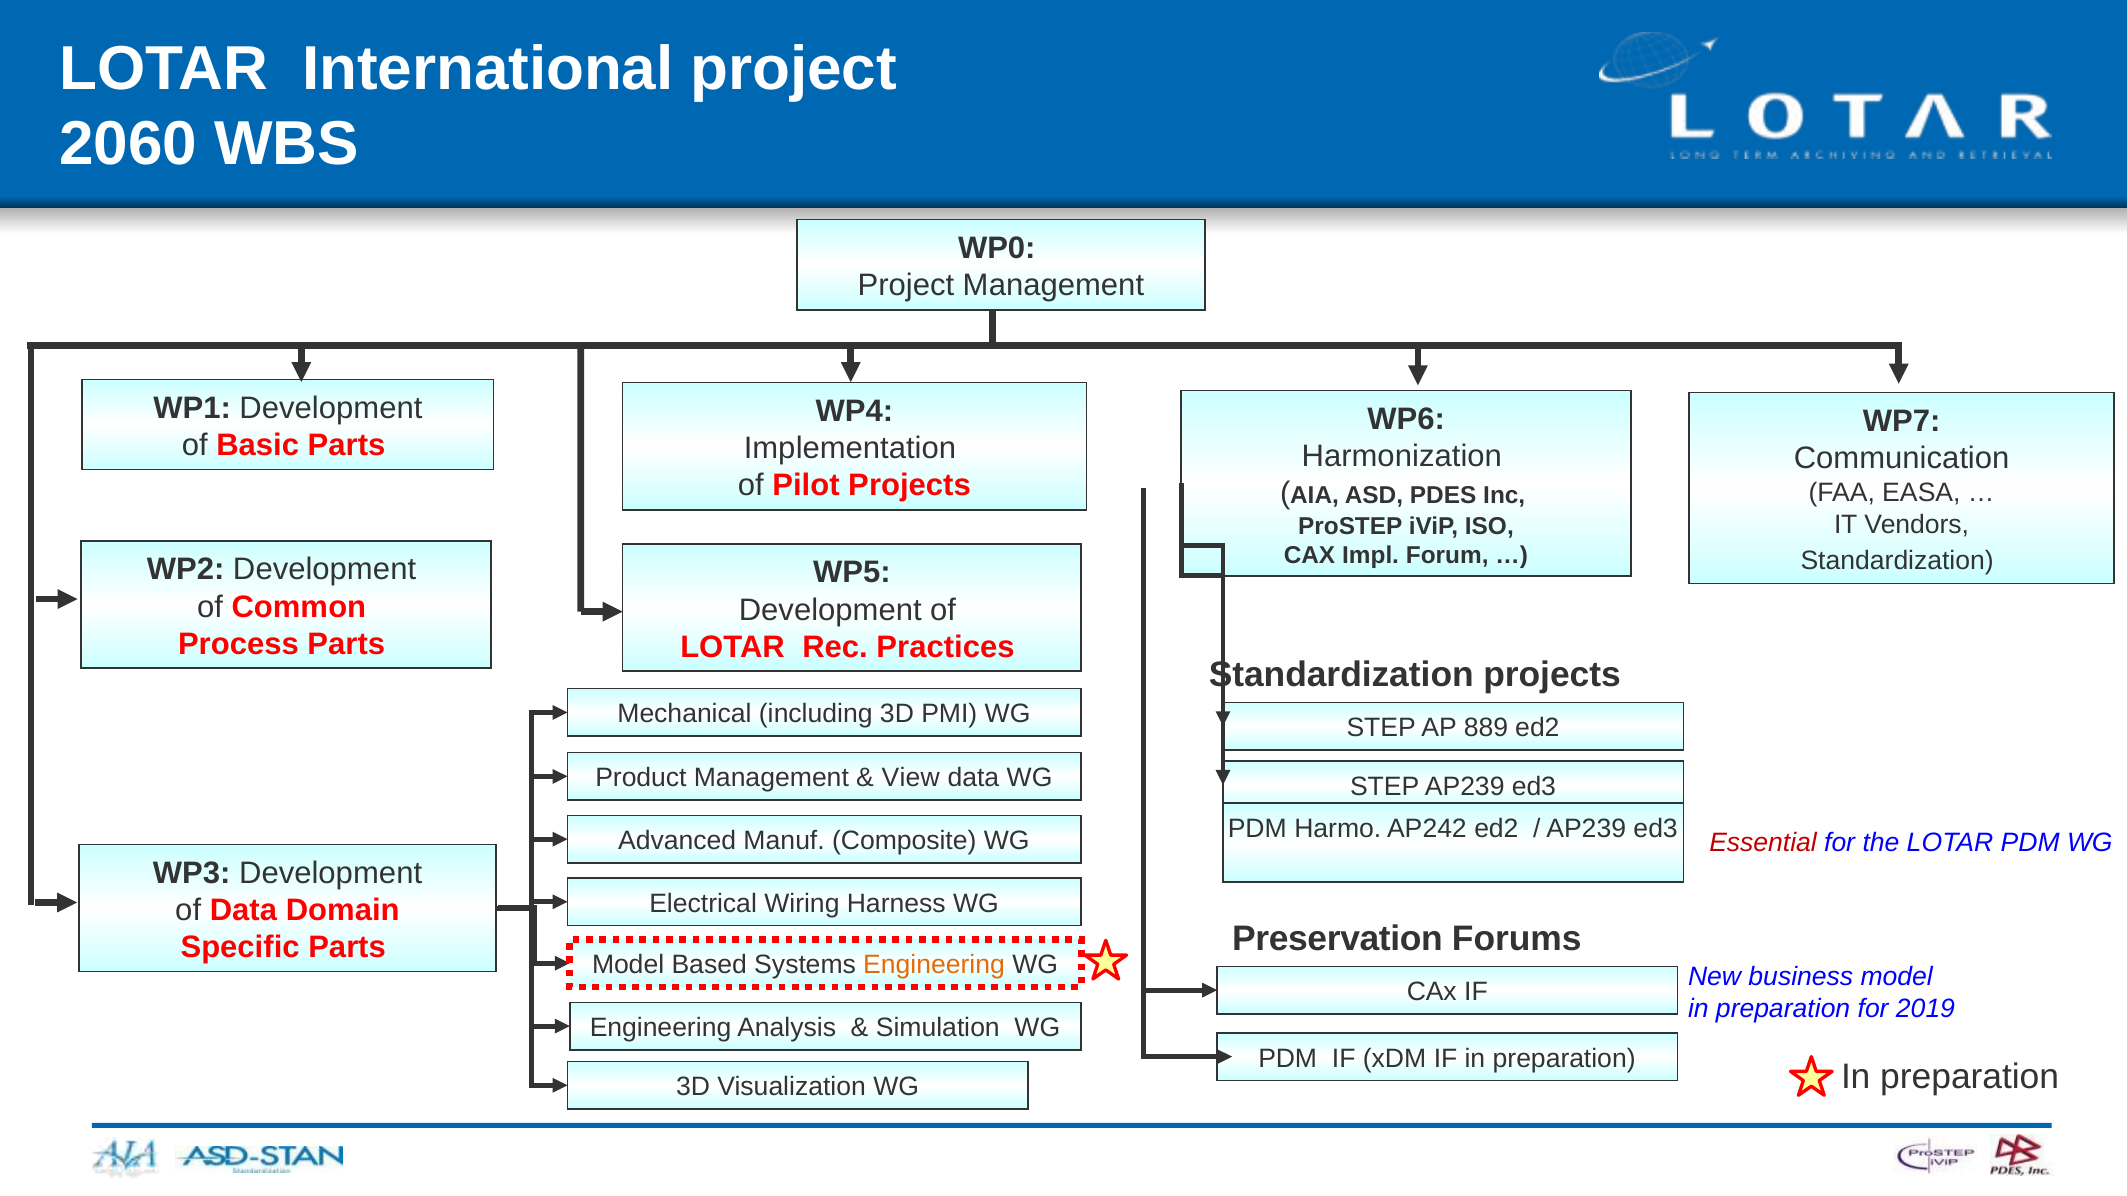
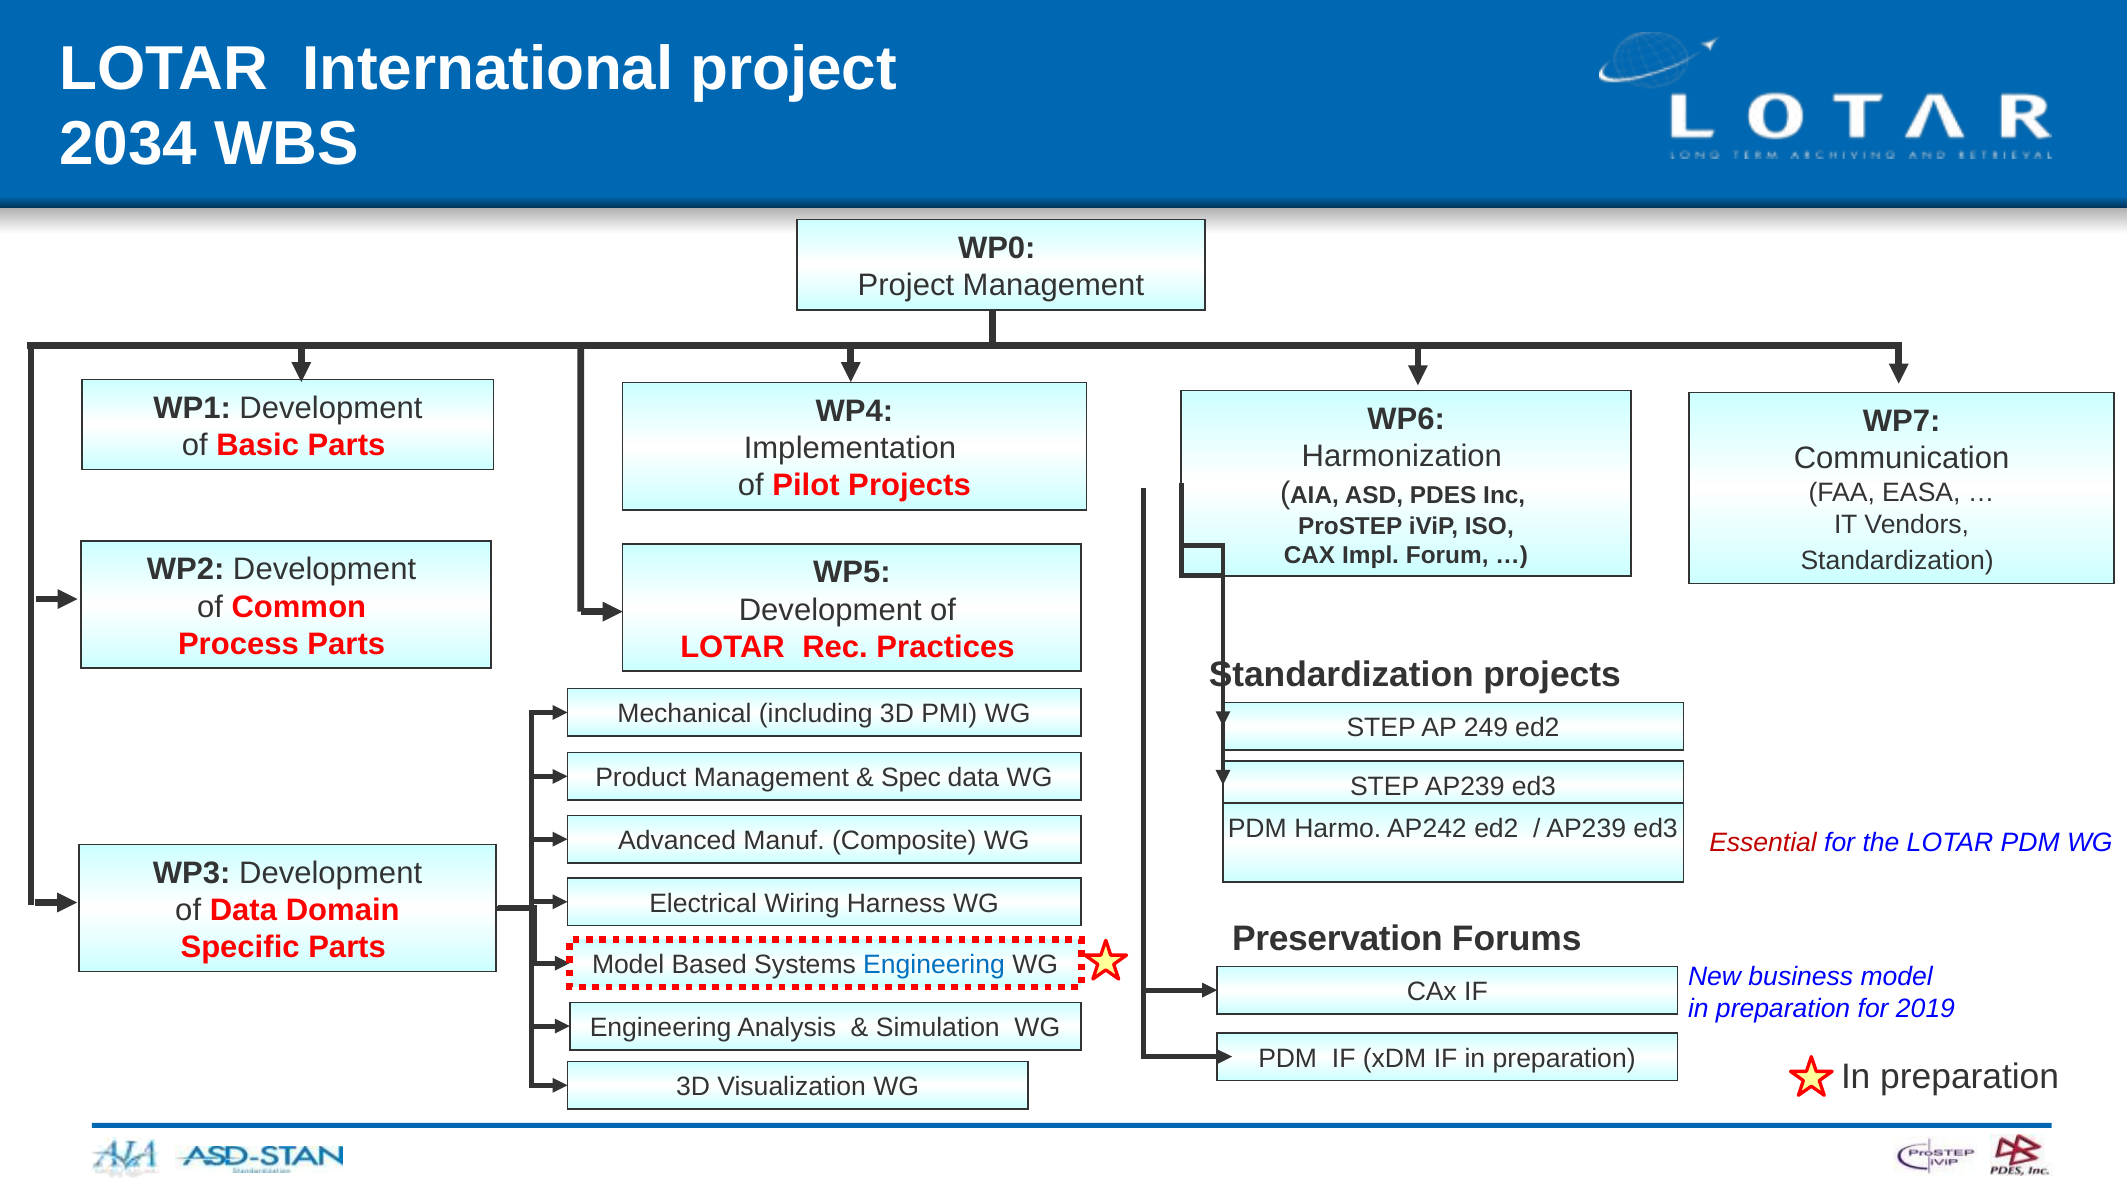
2060: 2060 -> 2034
889: 889 -> 249
View: View -> Spec
Engineering at (934, 965) colour: orange -> blue
